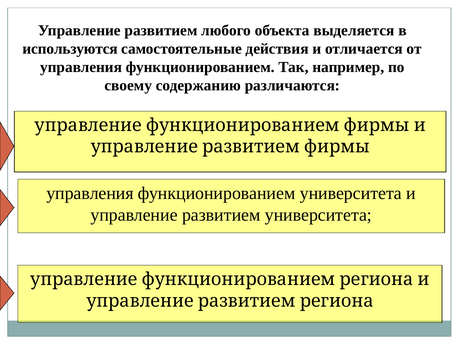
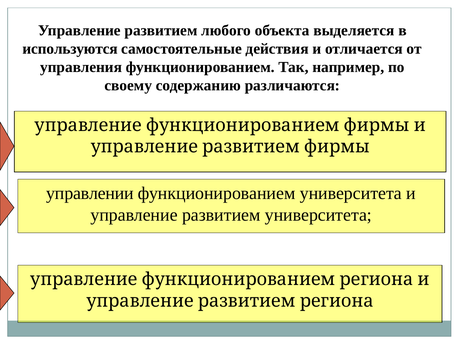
управления at (90, 194): управления -> управлении
